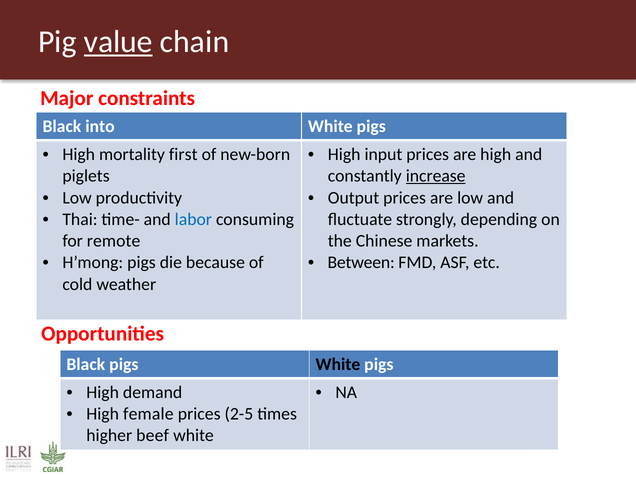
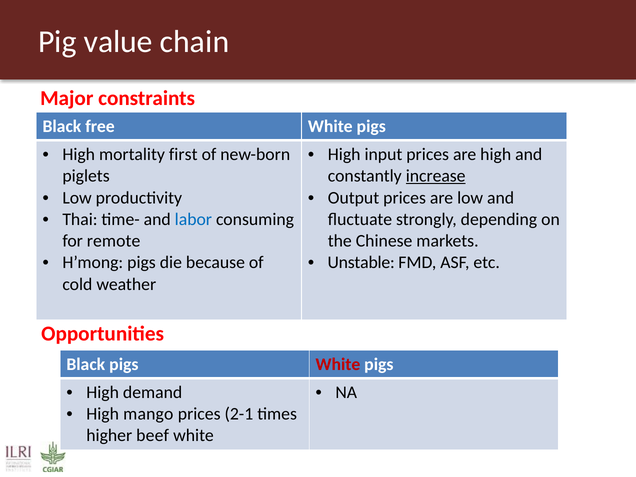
value underline: present -> none
into: into -> free
Between: Between -> Unstable
White at (338, 364) colour: black -> red
female: female -> mango
2-5: 2-5 -> 2-1
